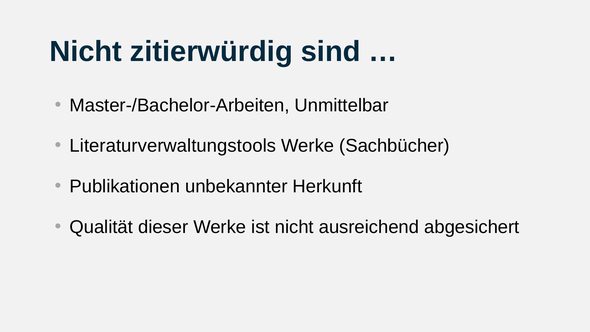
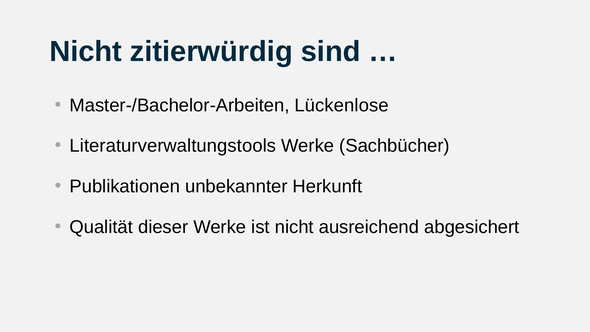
Unmittelbar: Unmittelbar -> Lückenlose
